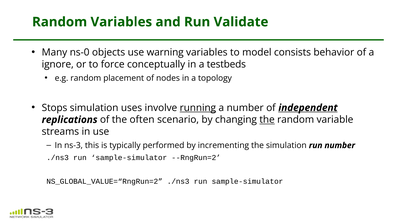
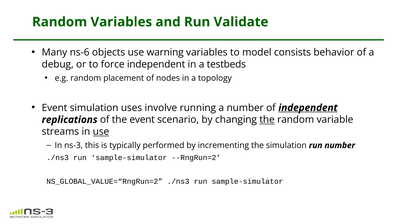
ns-0: ns-0 -> ns-6
ignore: ignore -> debug
force conceptually: conceptually -> independent
Stops at (54, 107): Stops -> Event
running underline: present -> none
the often: often -> event
use at (101, 131) underline: none -> present
